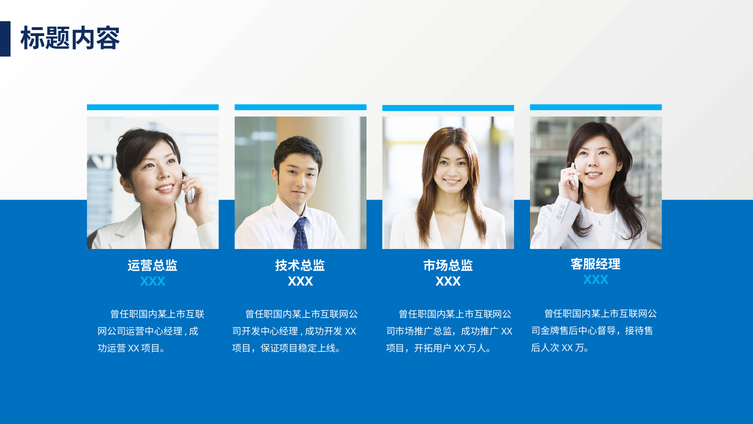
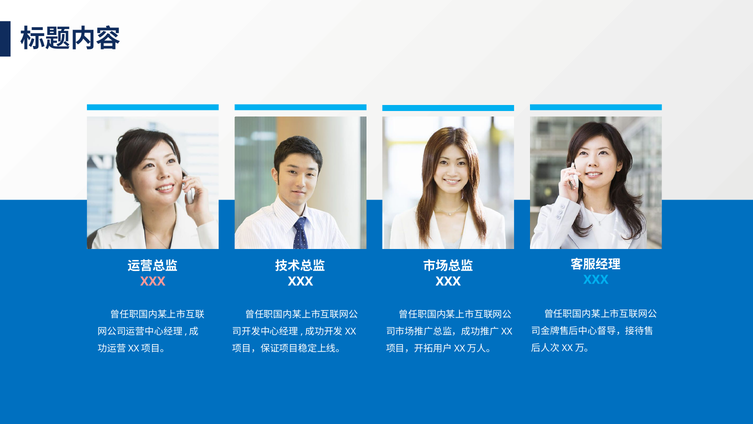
XXX at (153, 281) colour: light blue -> pink
